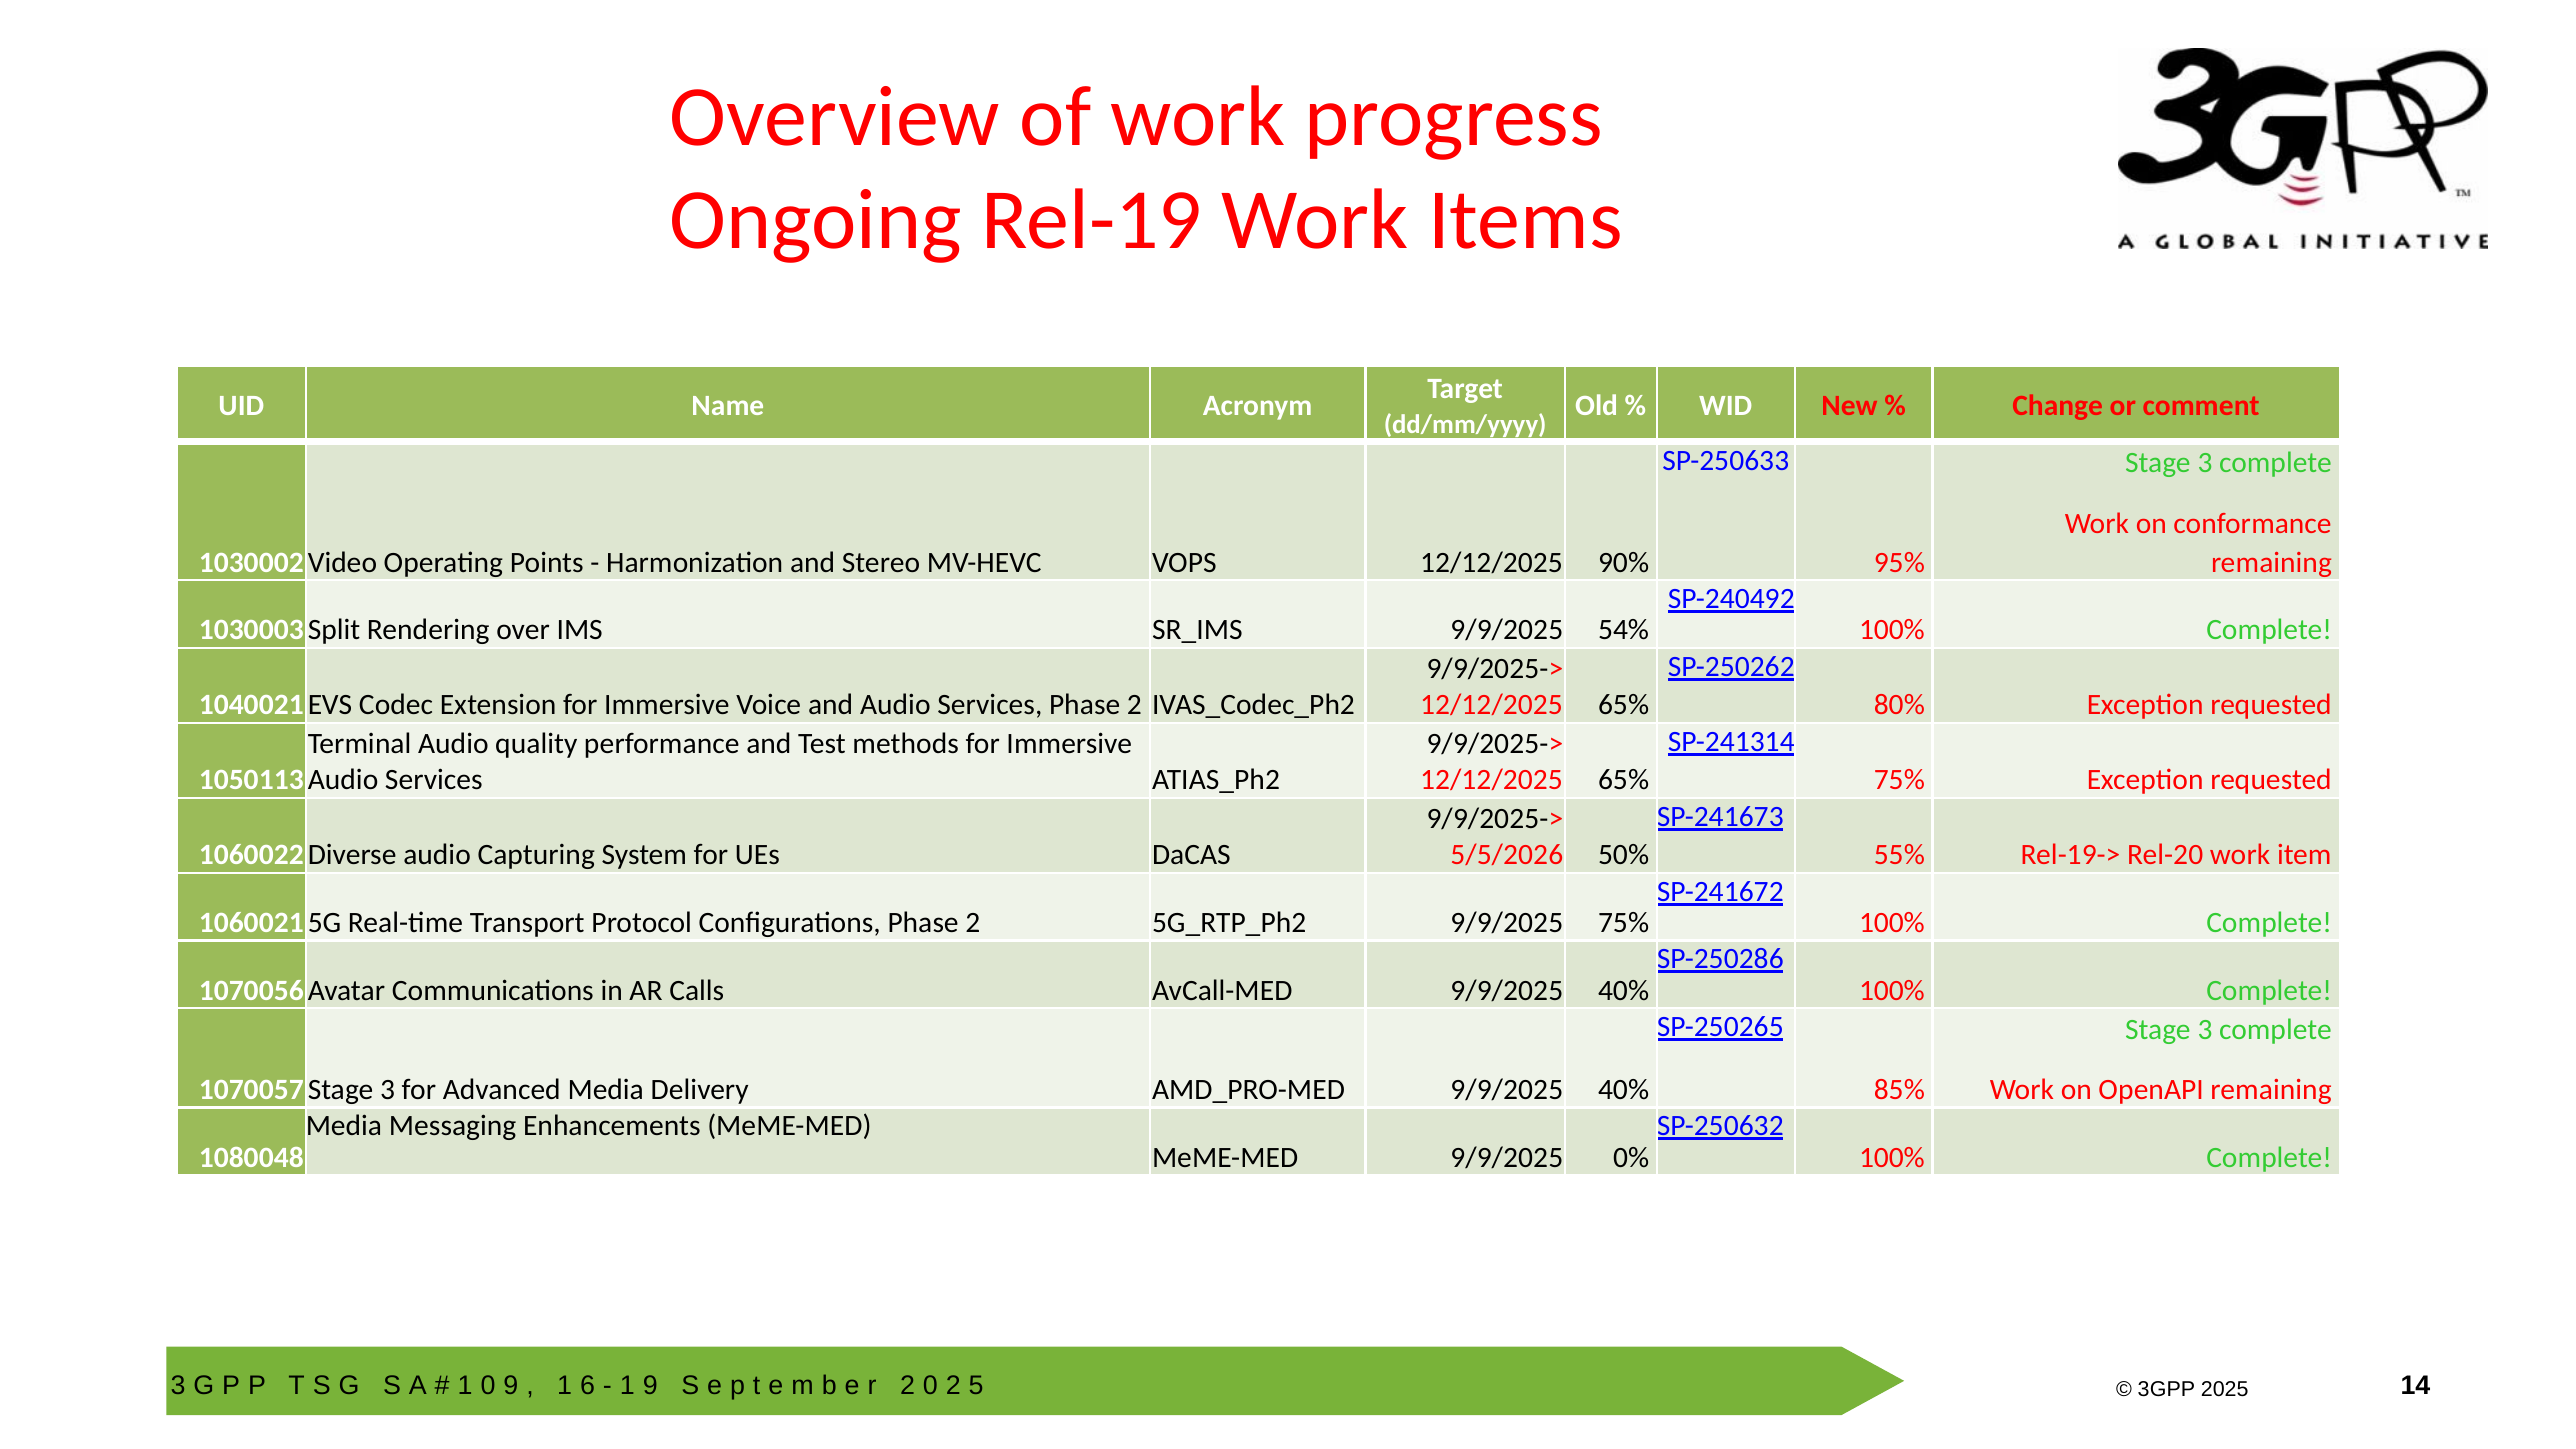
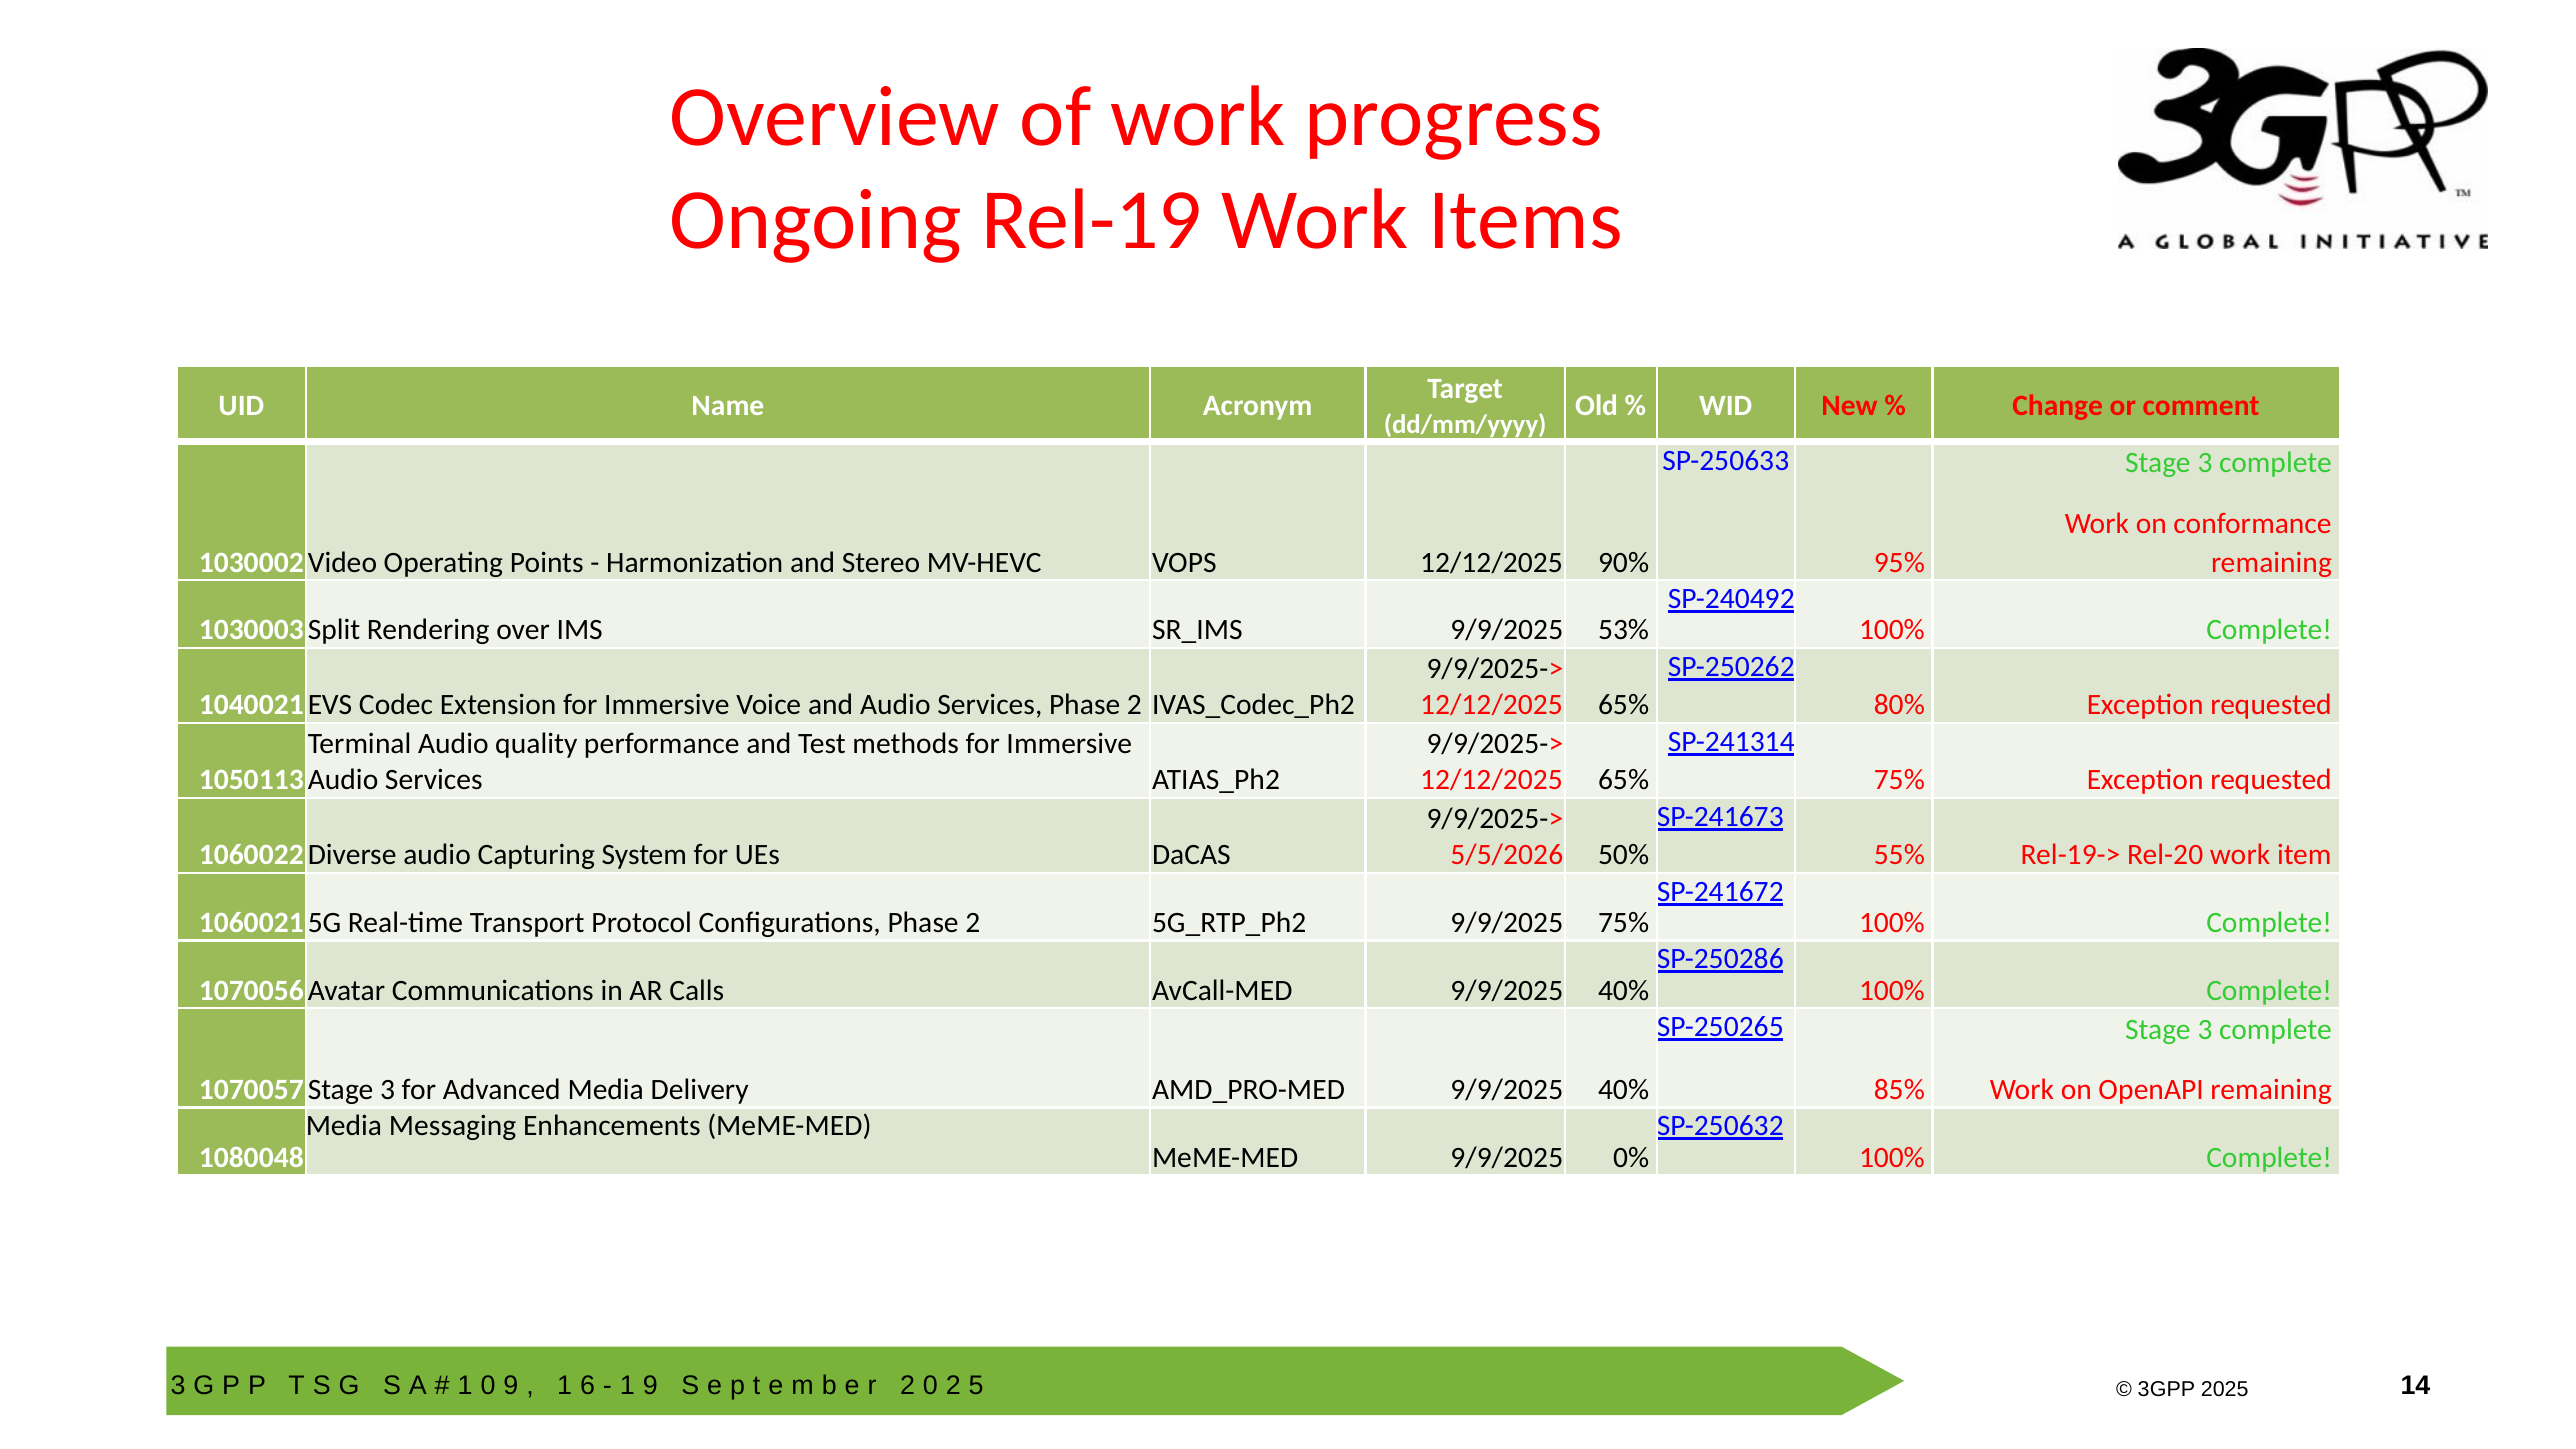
54%: 54% -> 53%
